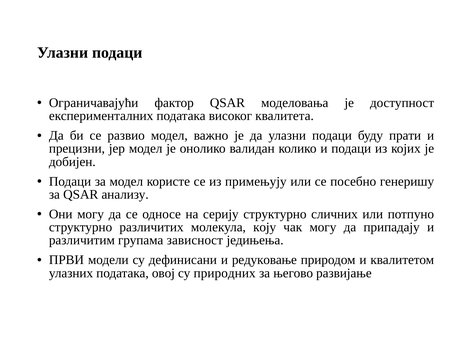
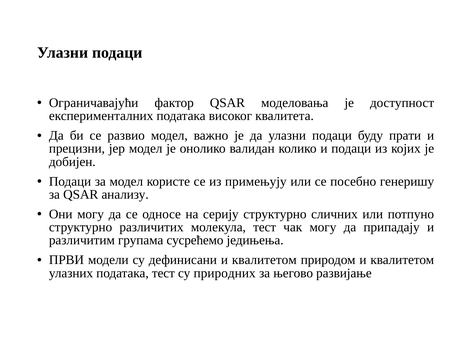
молекула коју: коју -> тест
зависност: зависност -> сусрећемо
дефинисани и редуковање: редуковање -> квалитетом
података овој: овој -> тест
